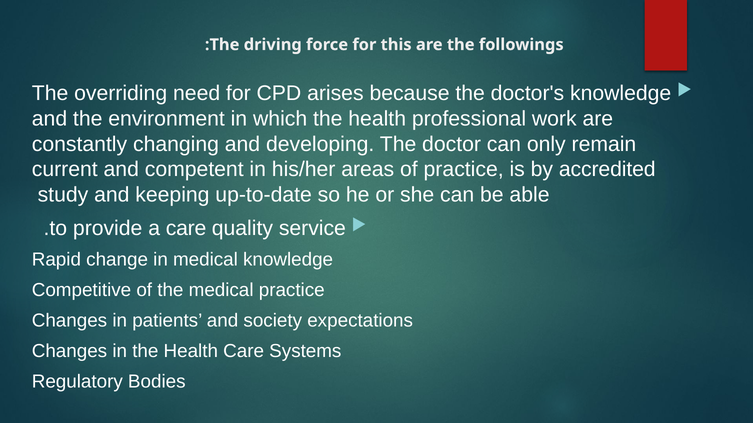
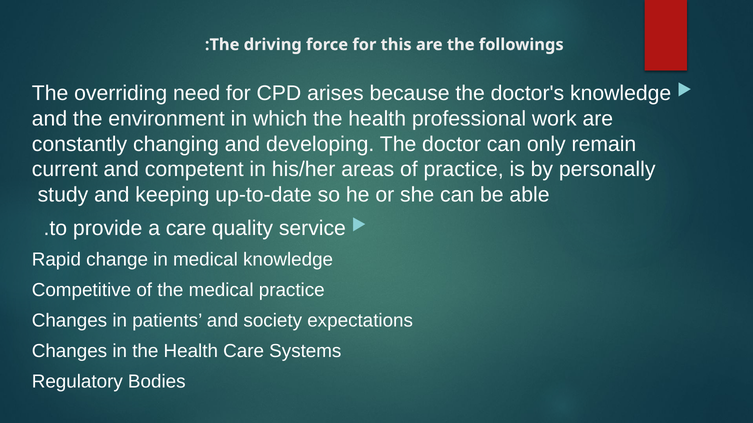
accredited: accredited -> personally
